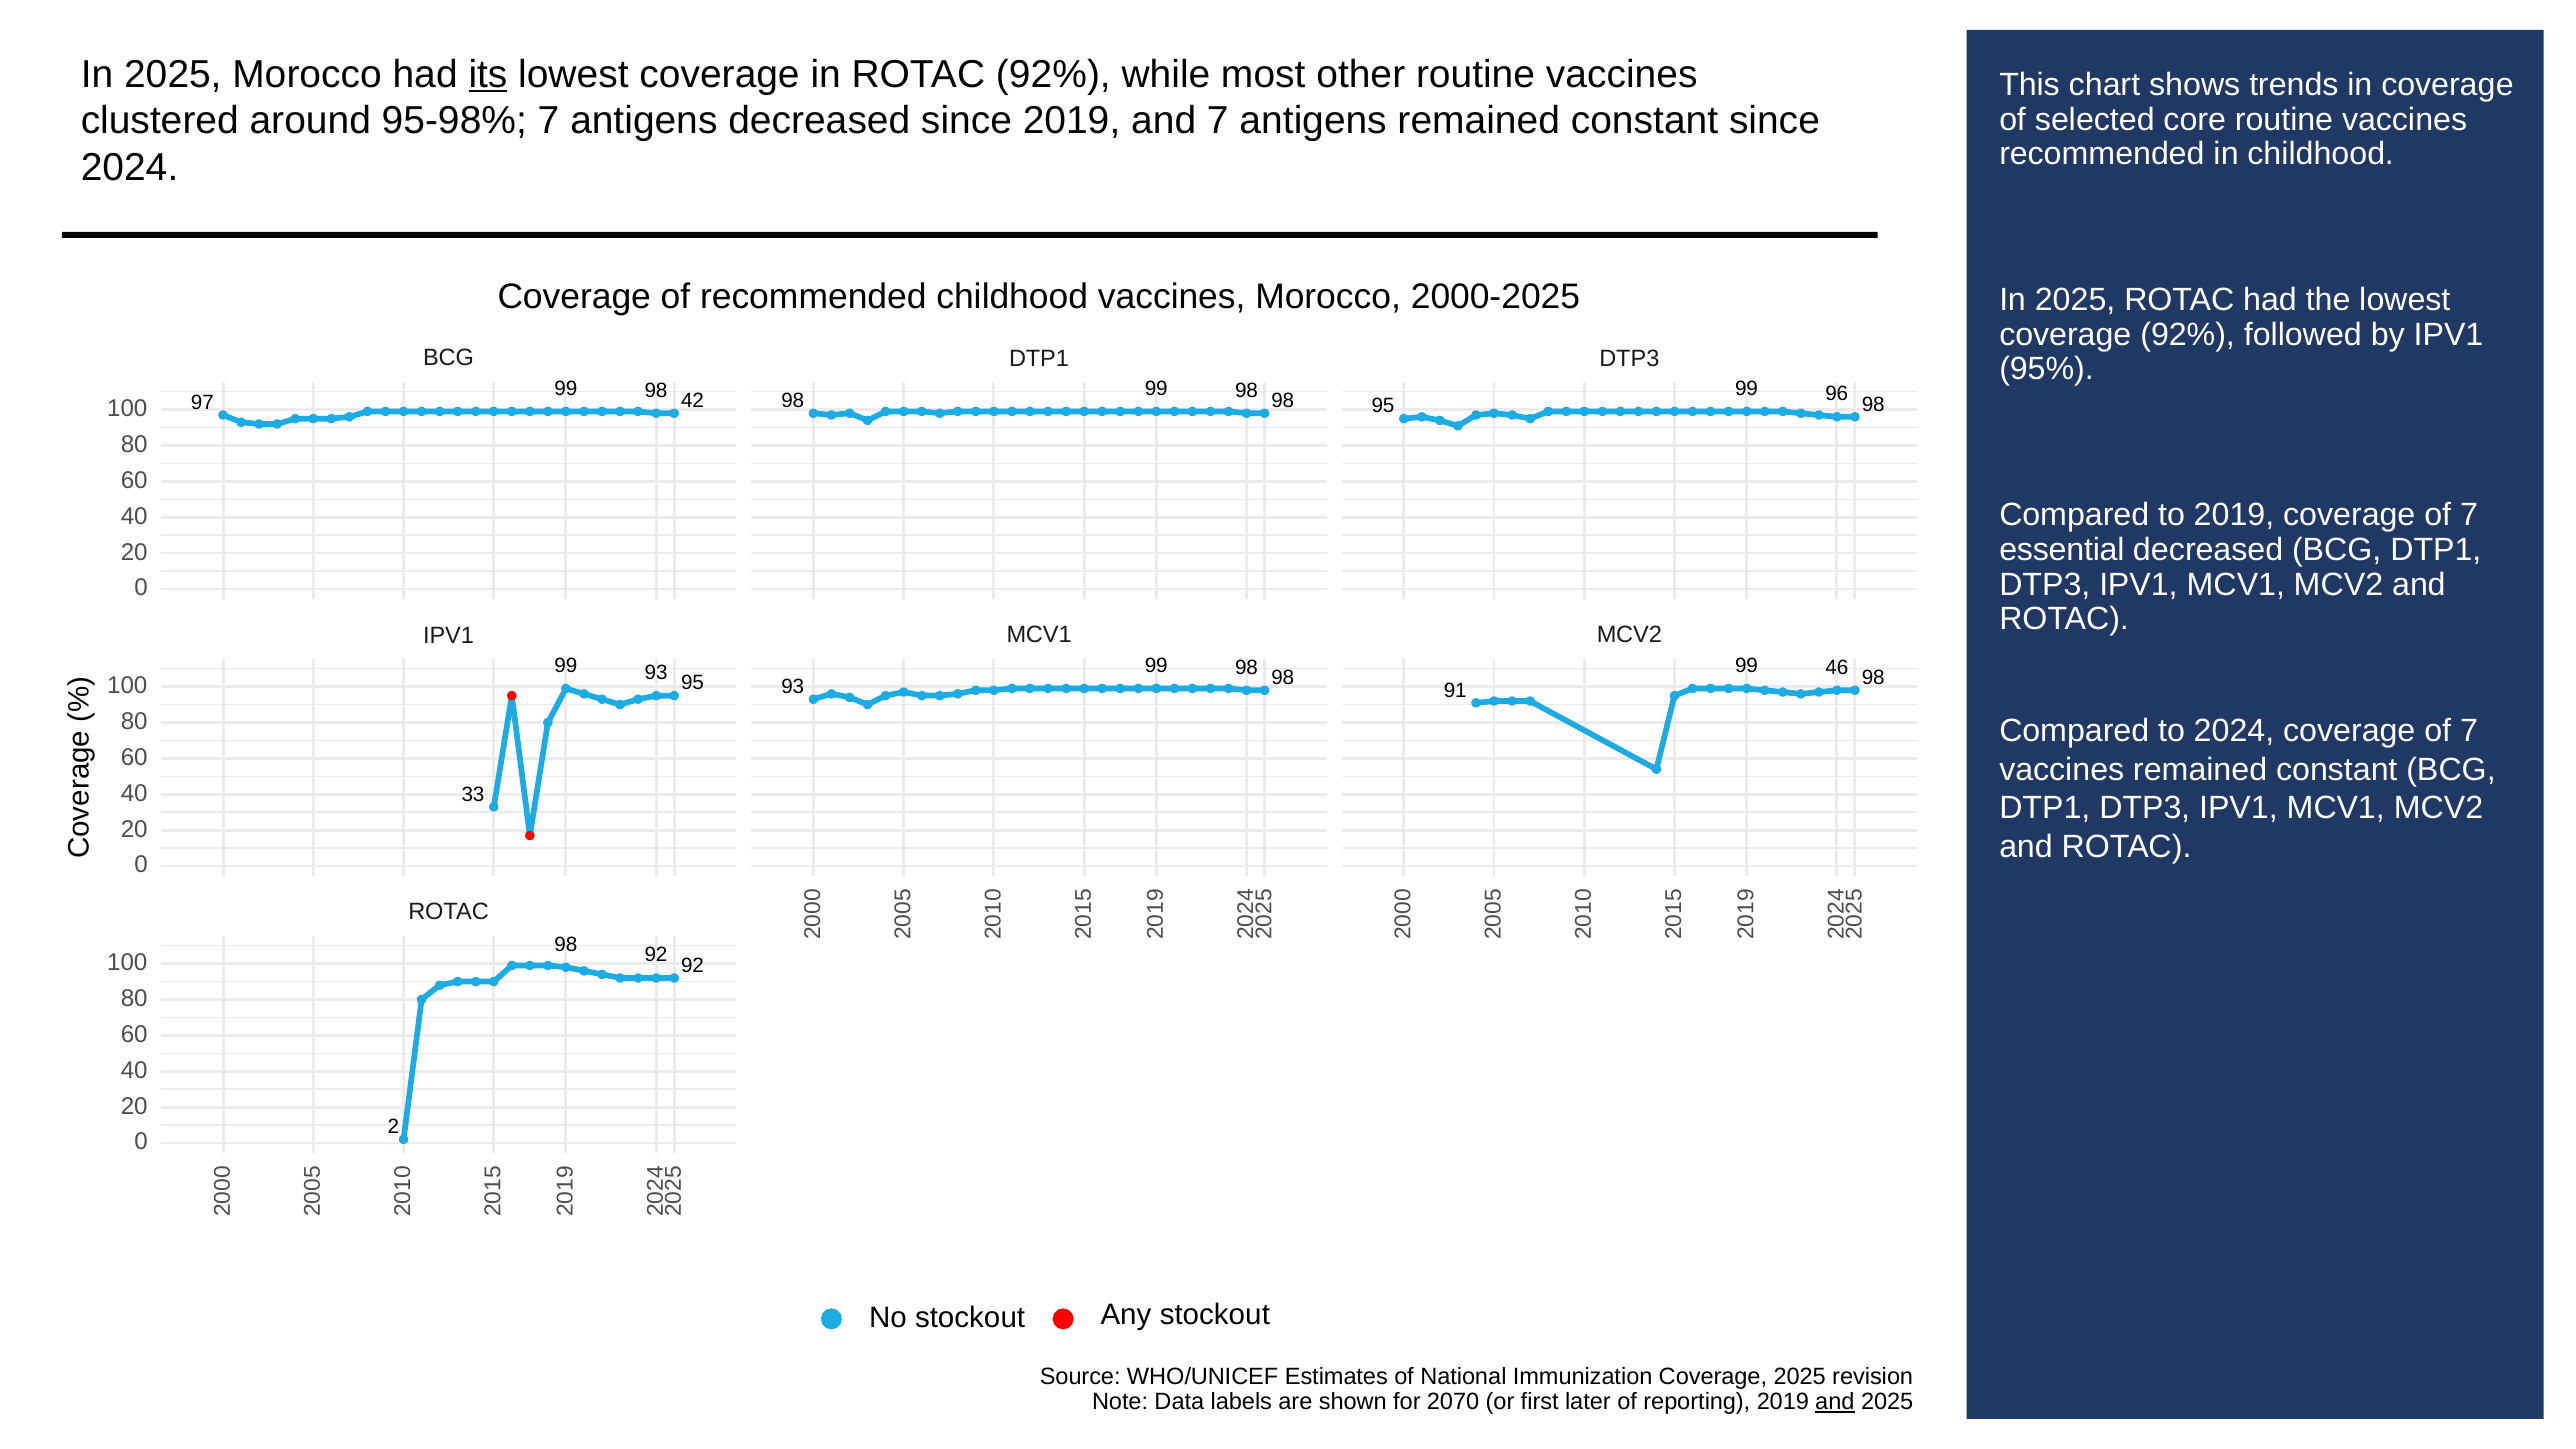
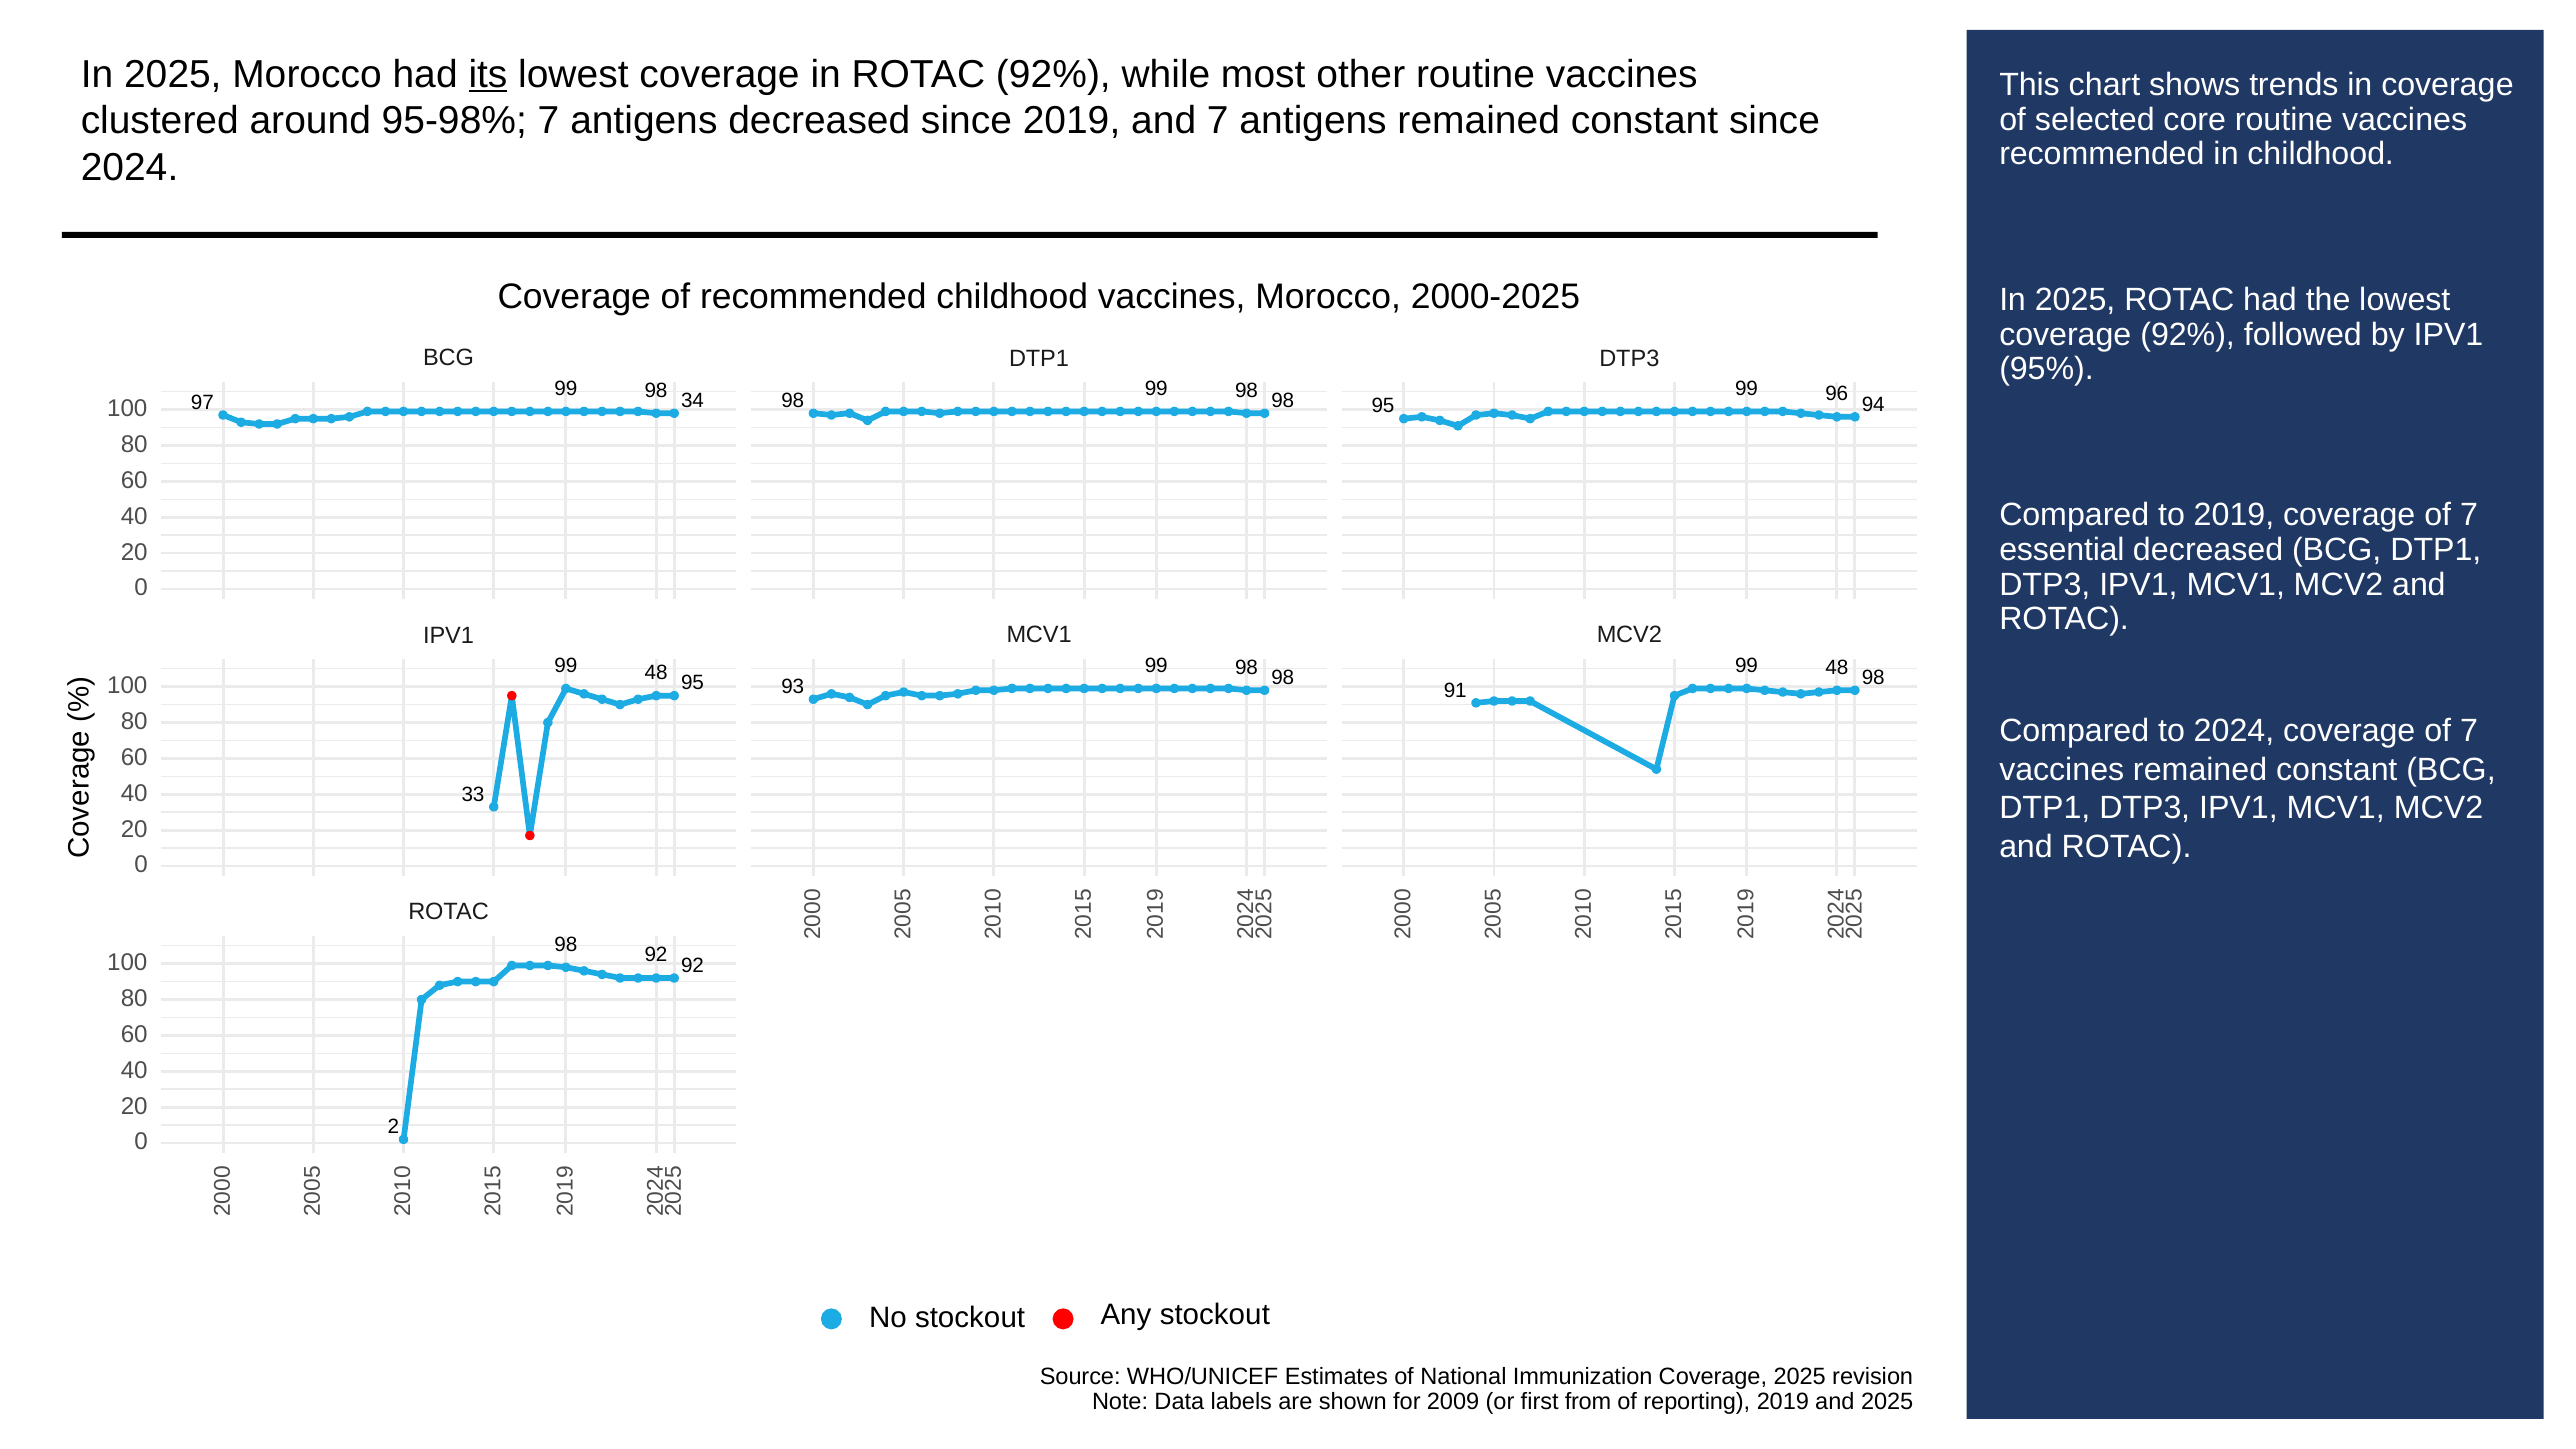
42: 42 -> 34
95 98: 98 -> 94
93 at (656, 673): 93 -> 48
46 at (1837, 667): 46 -> 48
2070: 2070 -> 2009
later: later -> from
and at (1835, 1402) underline: present -> none
